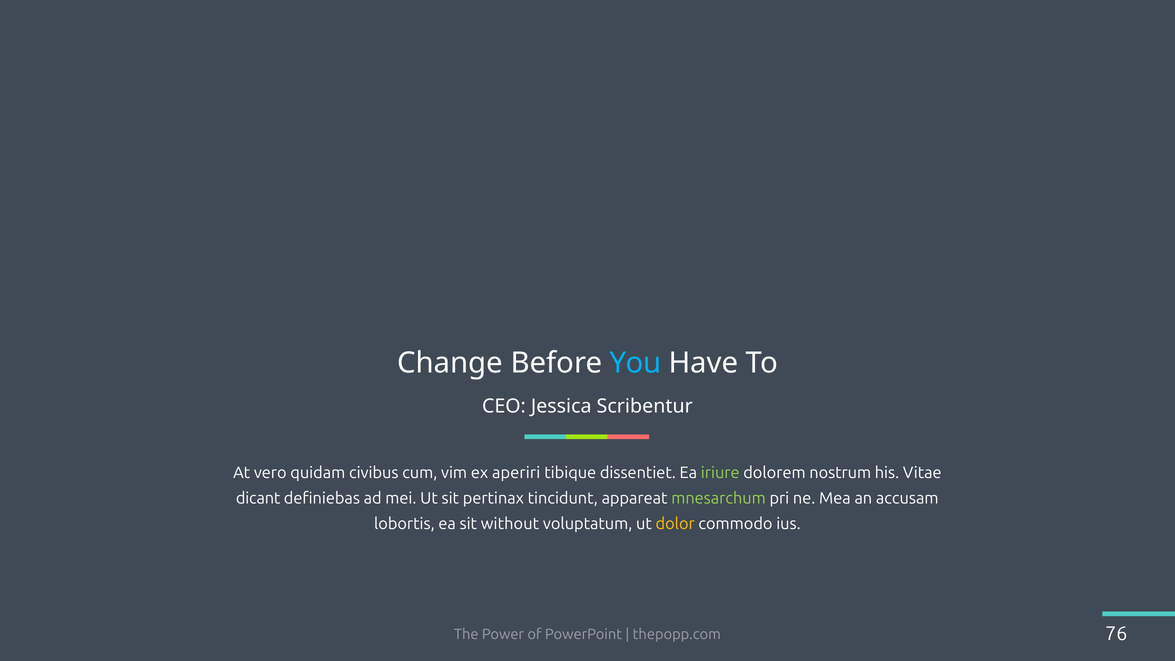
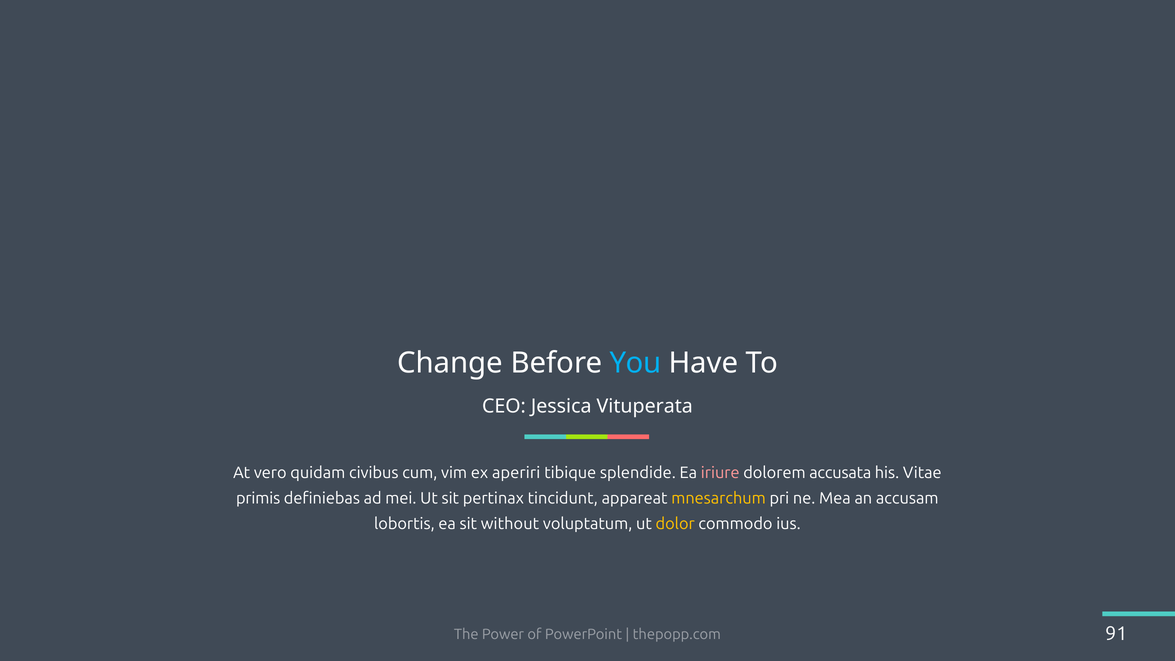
Scribentur: Scribentur -> Vituperata
dissentiet: dissentiet -> splendide
iriure colour: light green -> pink
nostrum: nostrum -> accusata
dicant: dicant -> primis
mnesarchum colour: light green -> yellow
76: 76 -> 91
